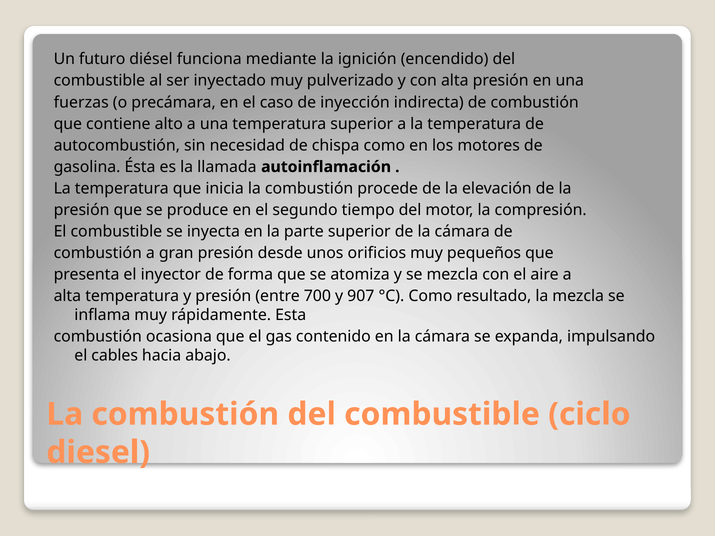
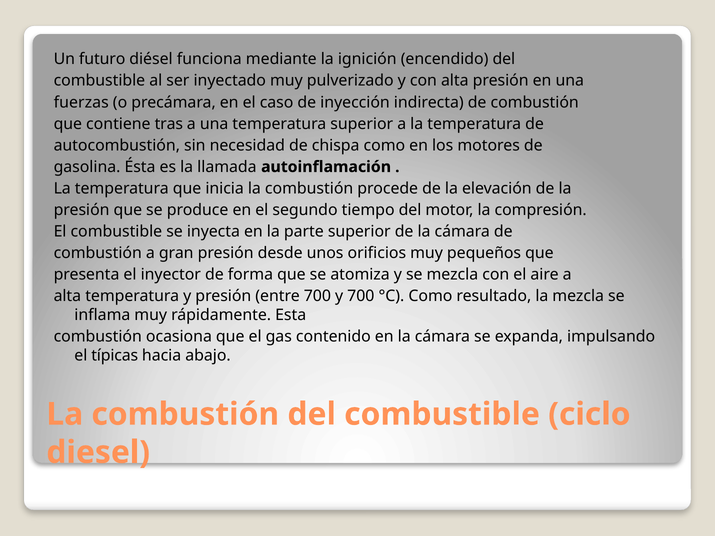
alto: alto -> tras
y 907: 907 -> 700
cables: cables -> típicas
